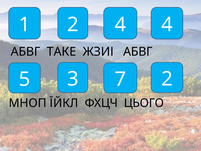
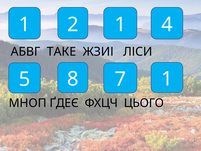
2 4: 4 -> 1
ЖЗИІ АБВГ: АБВГ -> ЛІСИ
3: 3 -> 8
7 2: 2 -> 1
ЇЙКЛ: ЇЙКЛ -> ҐДЕЄ
